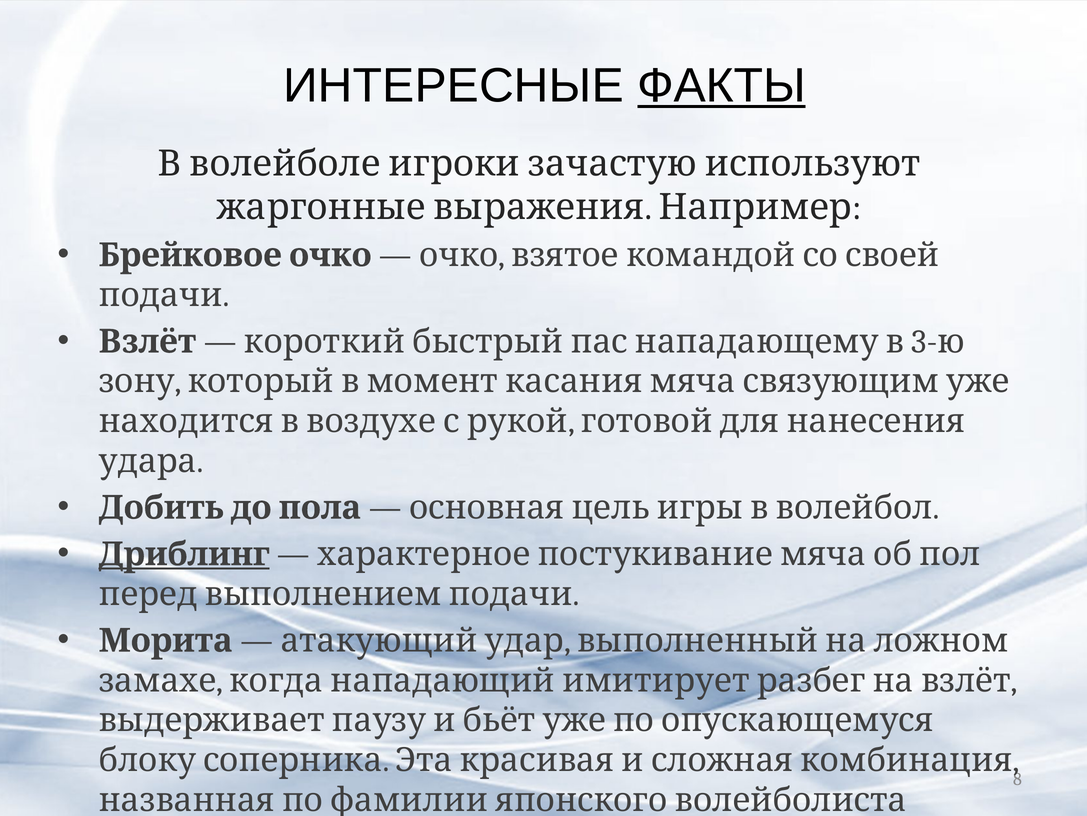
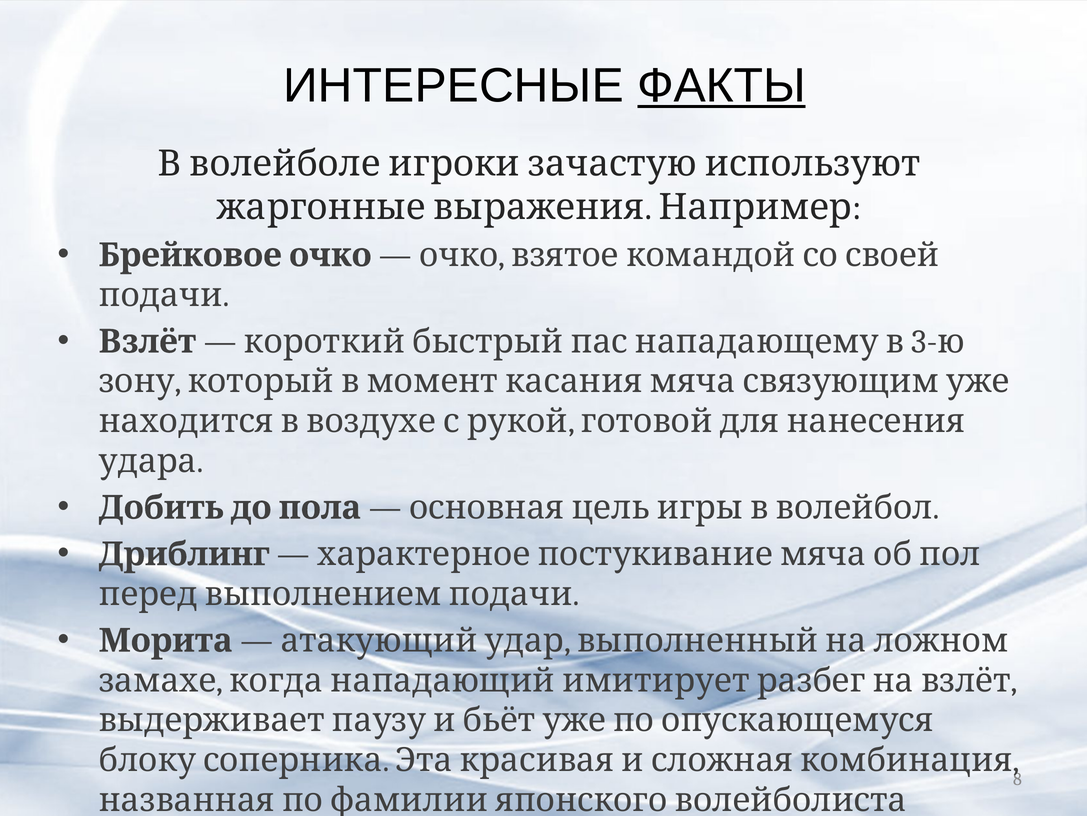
Дриблинг underline: present -> none
